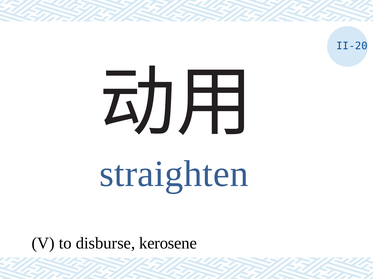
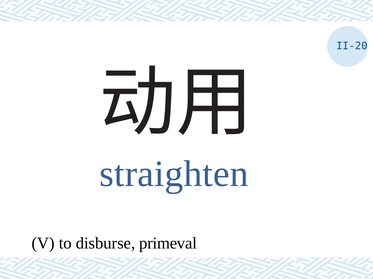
kerosene: kerosene -> primeval
